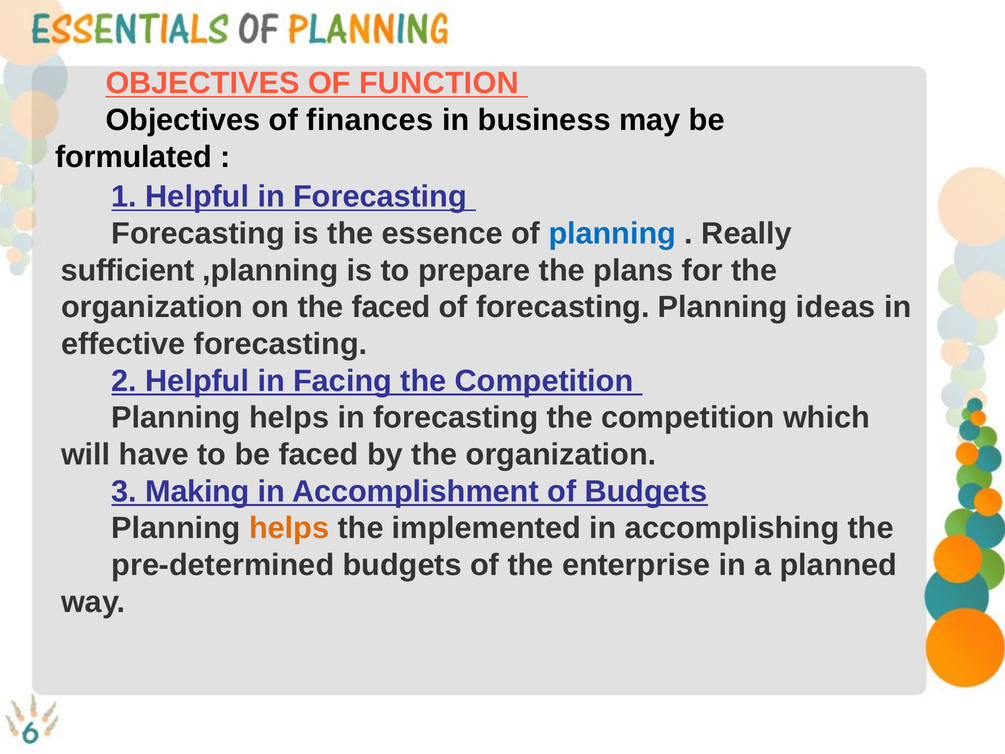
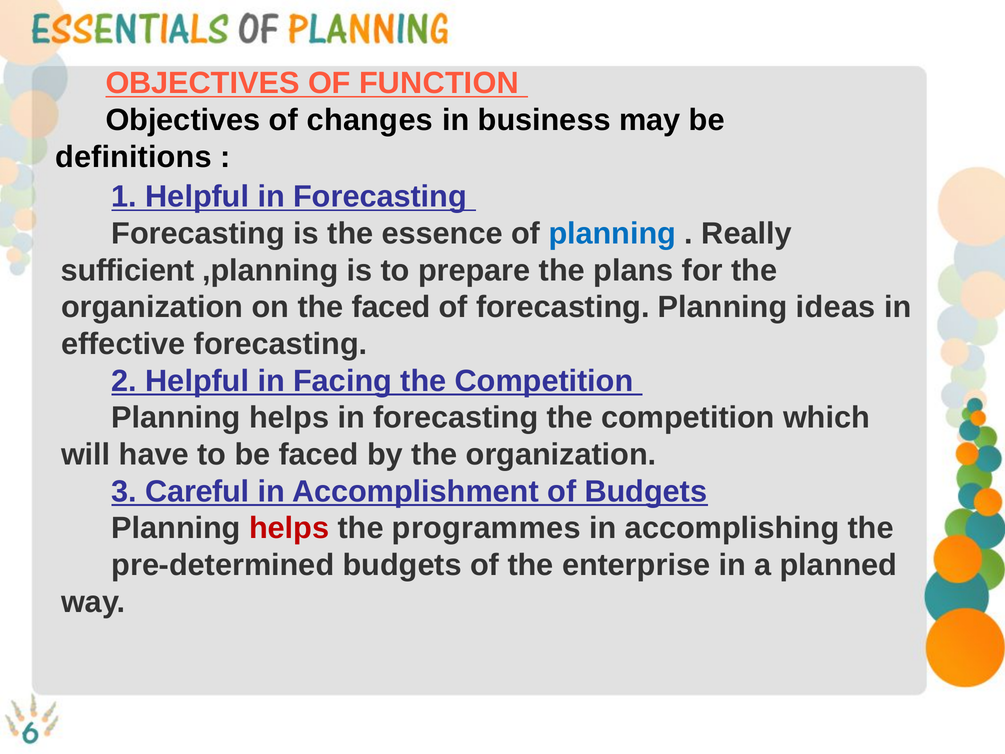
finances: finances -> changes
formulated: formulated -> definitions
Making: Making -> Careful
helps at (289, 528) colour: orange -> red
implemented: implemented -> programmes
